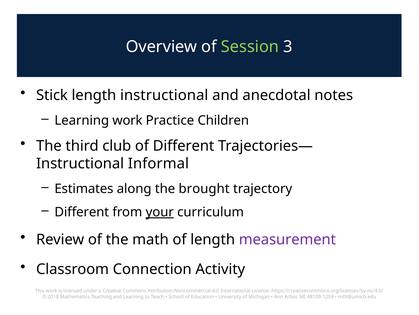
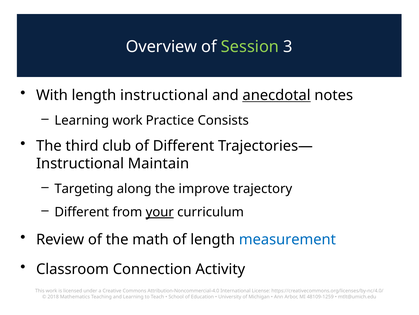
Stick: Stick -> With
anecdotal underline: none -> present
Children: Children -> Consists
Informal: Informal -> Maintain
Estimates: Estimates -> Targeting
brought: brought -> improve
measurement colour: purple -> blue
